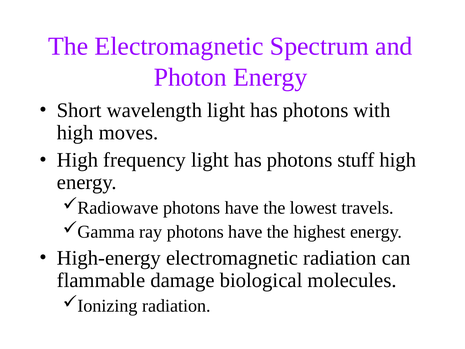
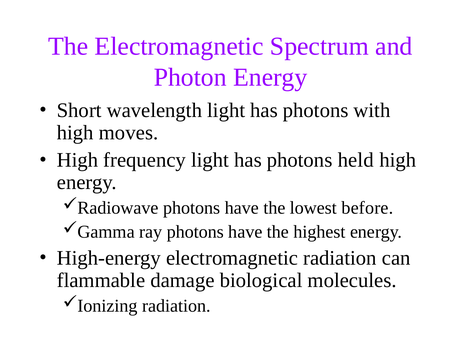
stuff: stuff -> held
travels: travels -> before
